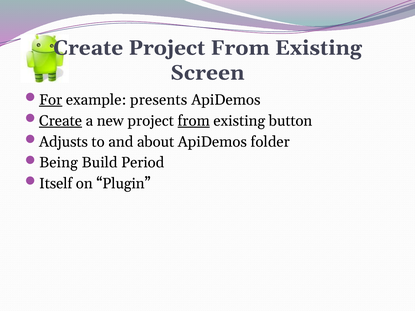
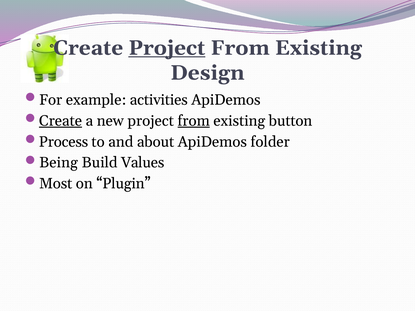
Project at (167, 48) underline: none -> present
Screen: Screen -> Design
For underline: present -> none
presents: presents -> activities
Adjusts: Adjusts -> Process
Period: Period -> Values
Itself: Itself -> Most
